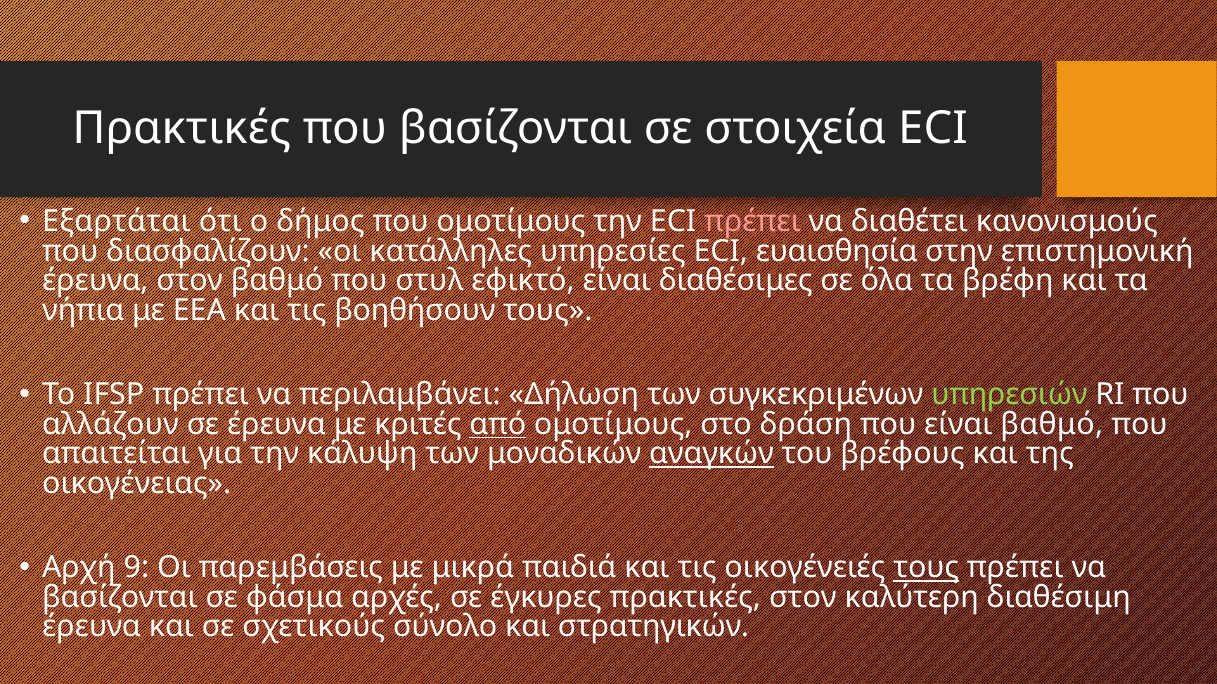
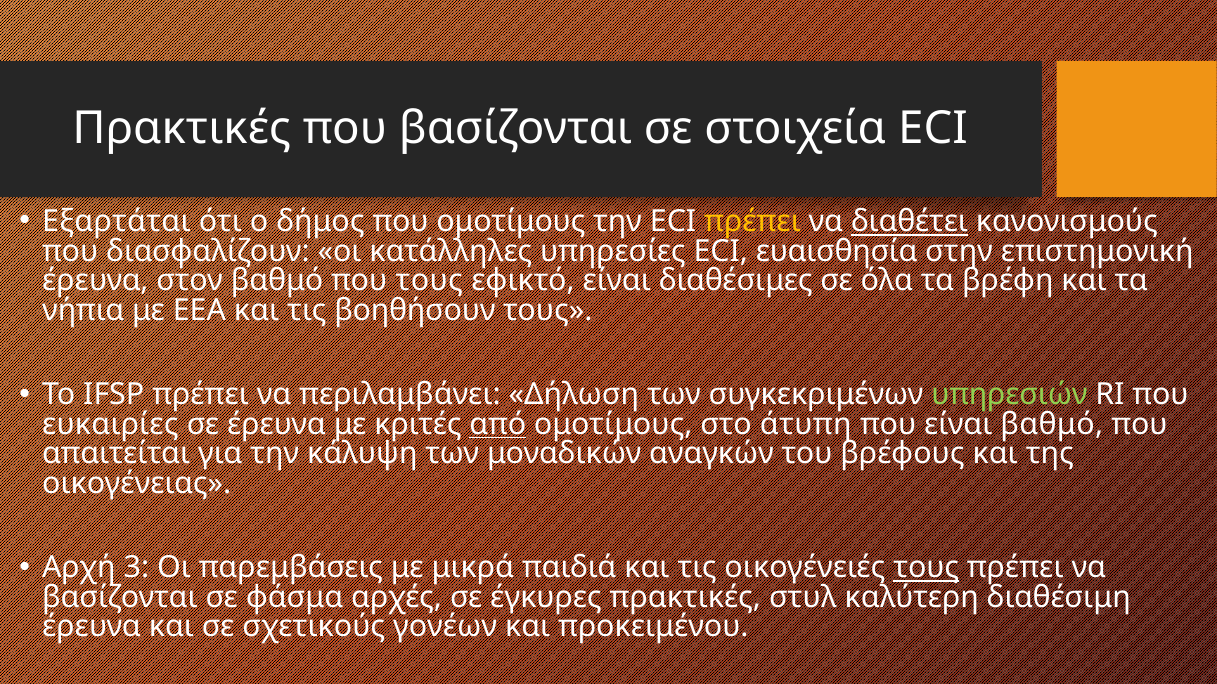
πρέπει at (753, 222) colour: pink -> yellow
διαθέτει underline: none -> present
που στυλ: στυλ -> τους
αλλάζουν: αλλάζουν -> ευκαιρίες
δράση: δράση -> άτυπη
αναγκών underline: present -> none
9: 9 -> 3
πρακτικές στον: στον -> στυλ
σύνολο: σύνολο -> γονέων
στρατηγικών: στρατηγικών -> προκειμένου
